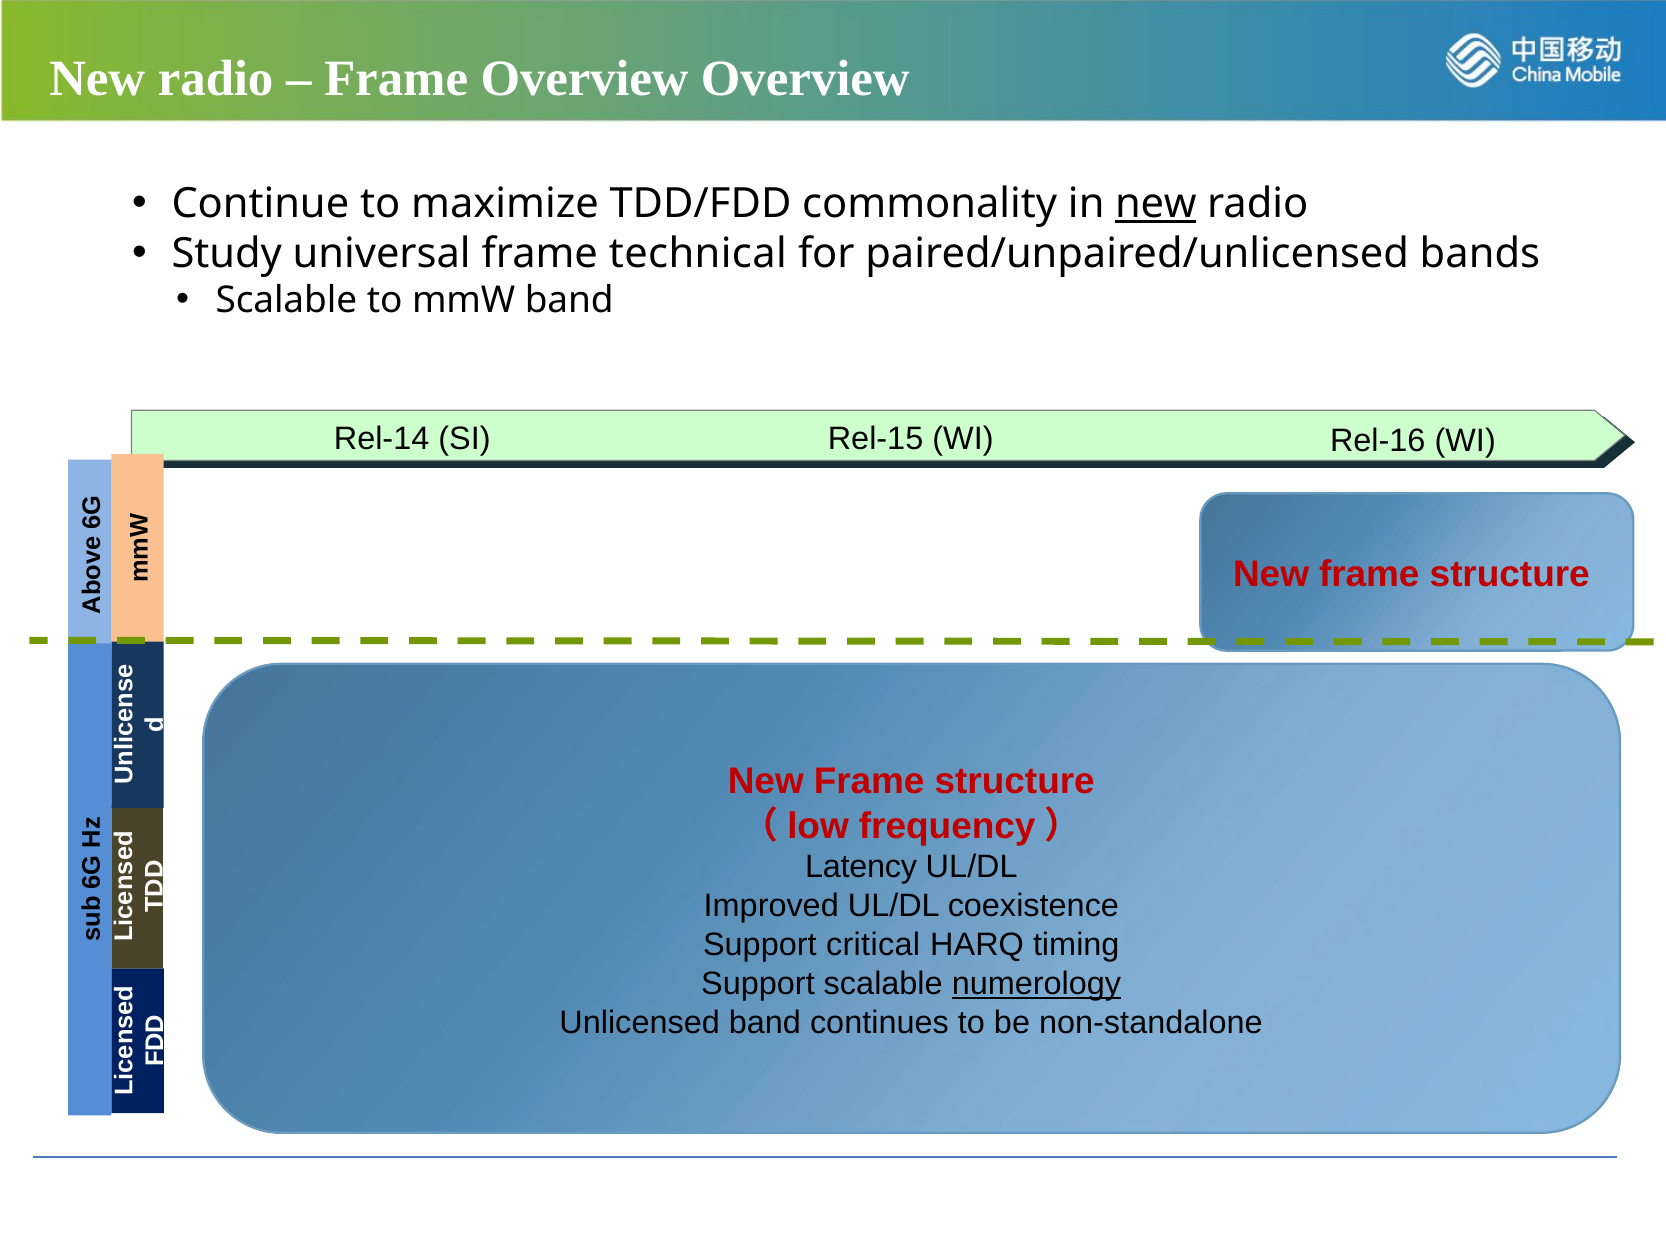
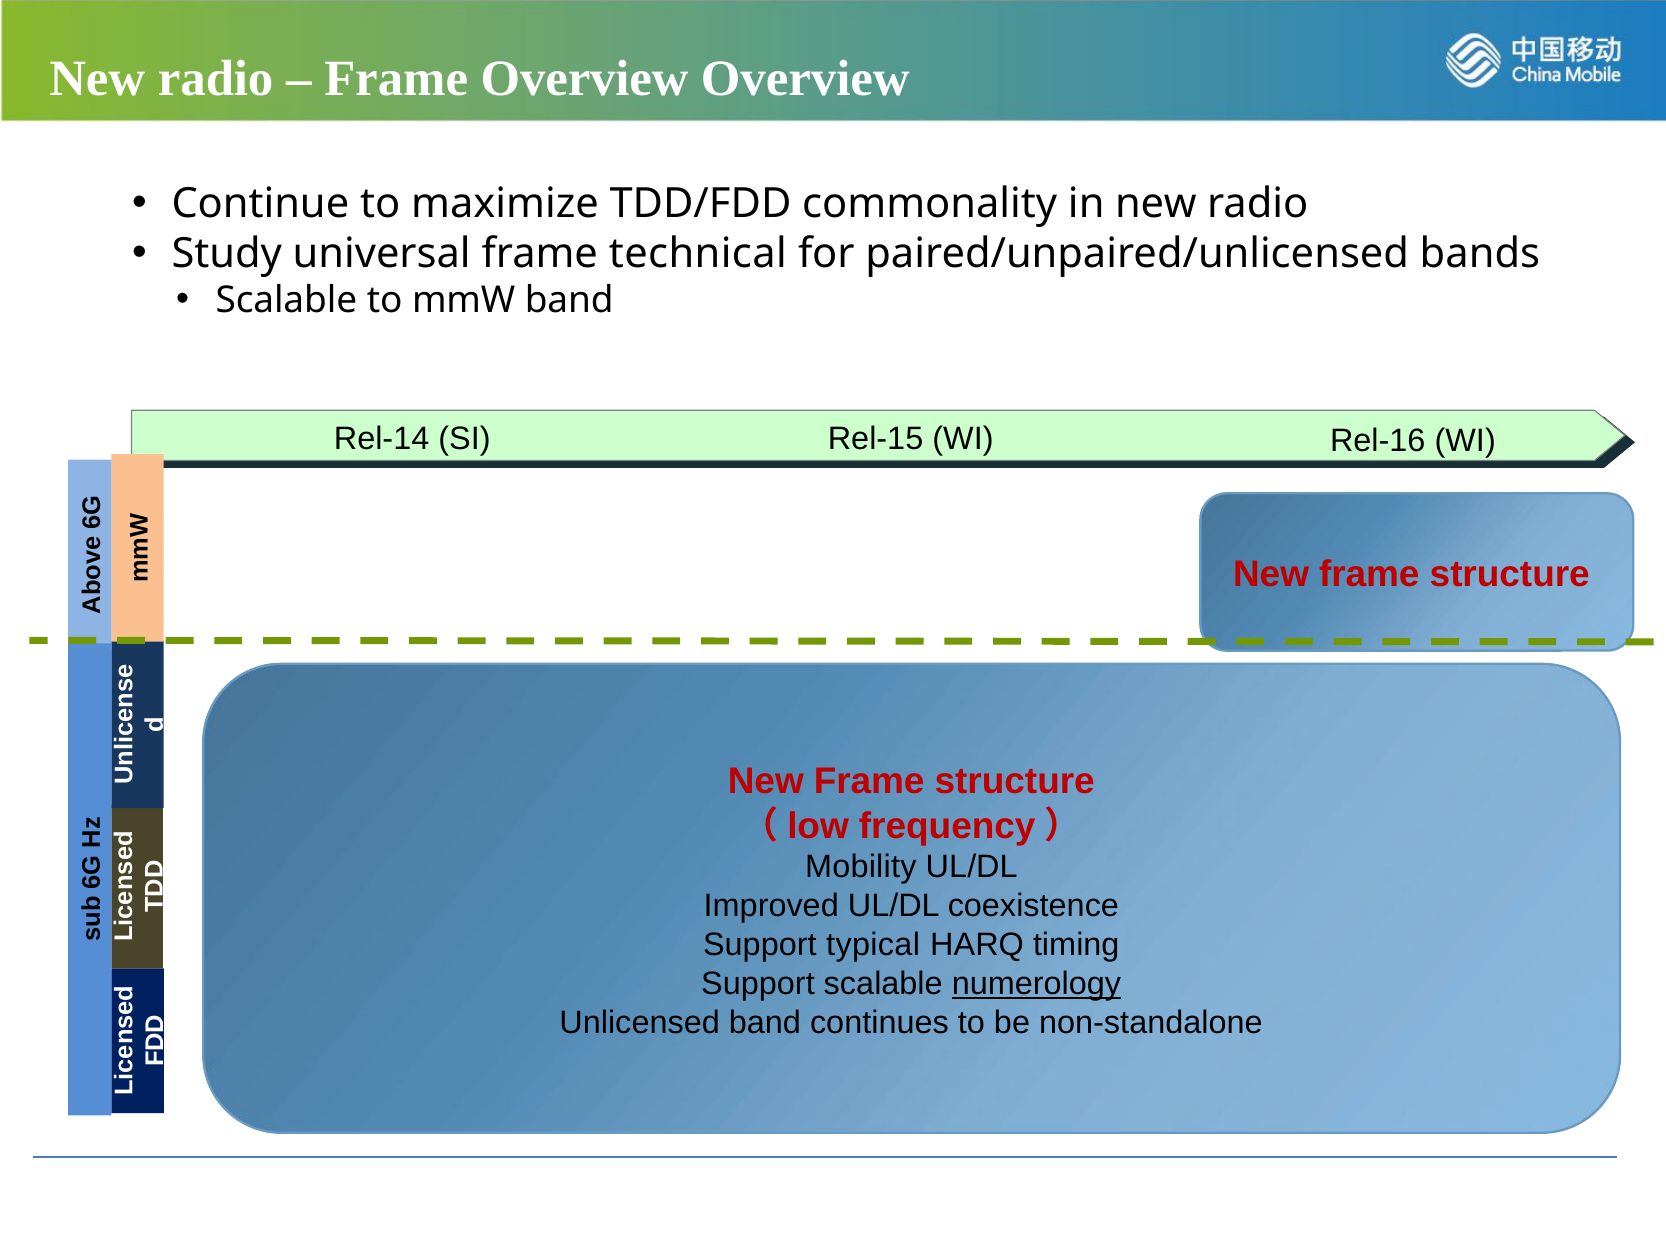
new at (1156, 204) underline: present -> none
Latency: Latency -> Mobility
critical: critical -> typical
